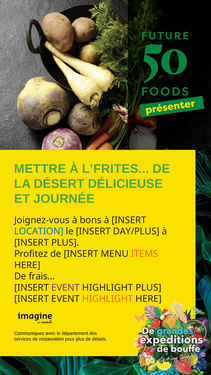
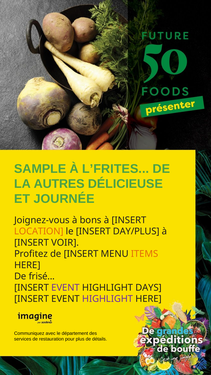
METTRE: METTRE -> SAMPLE
DÉSERT: DÉSERT -> AUTRES
LOCATION colour: blue -> orange
INSERT PLUS: PLUS -> VOIR
frais: frais -> frisé
HIGHLIGHT PLUS: PLUS -> DAYS
HIGHLIGHT at (108, 299) colour: orange -> purple
